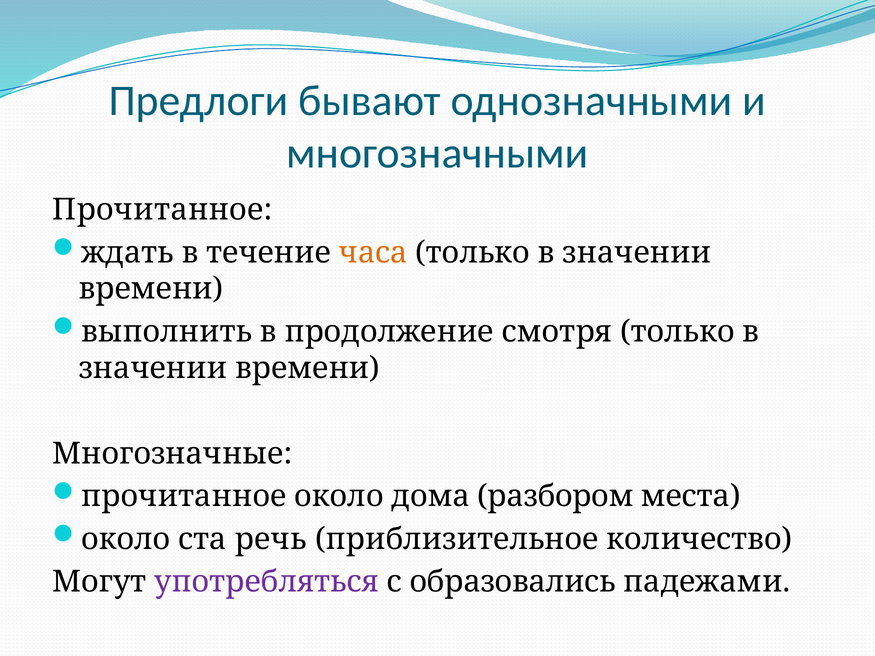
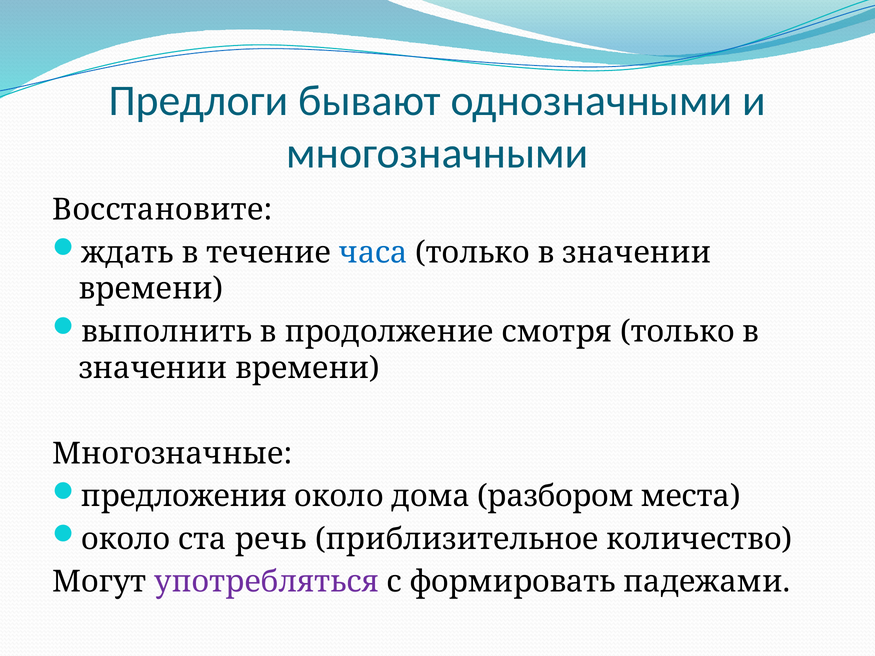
Прочитанное at (162, 210): Прочитанное -> Восстановите
часа colour: orange -> blue
прочитанное at (184, 497): прочитанное -> предложения
образовались: образовались -> формировать
